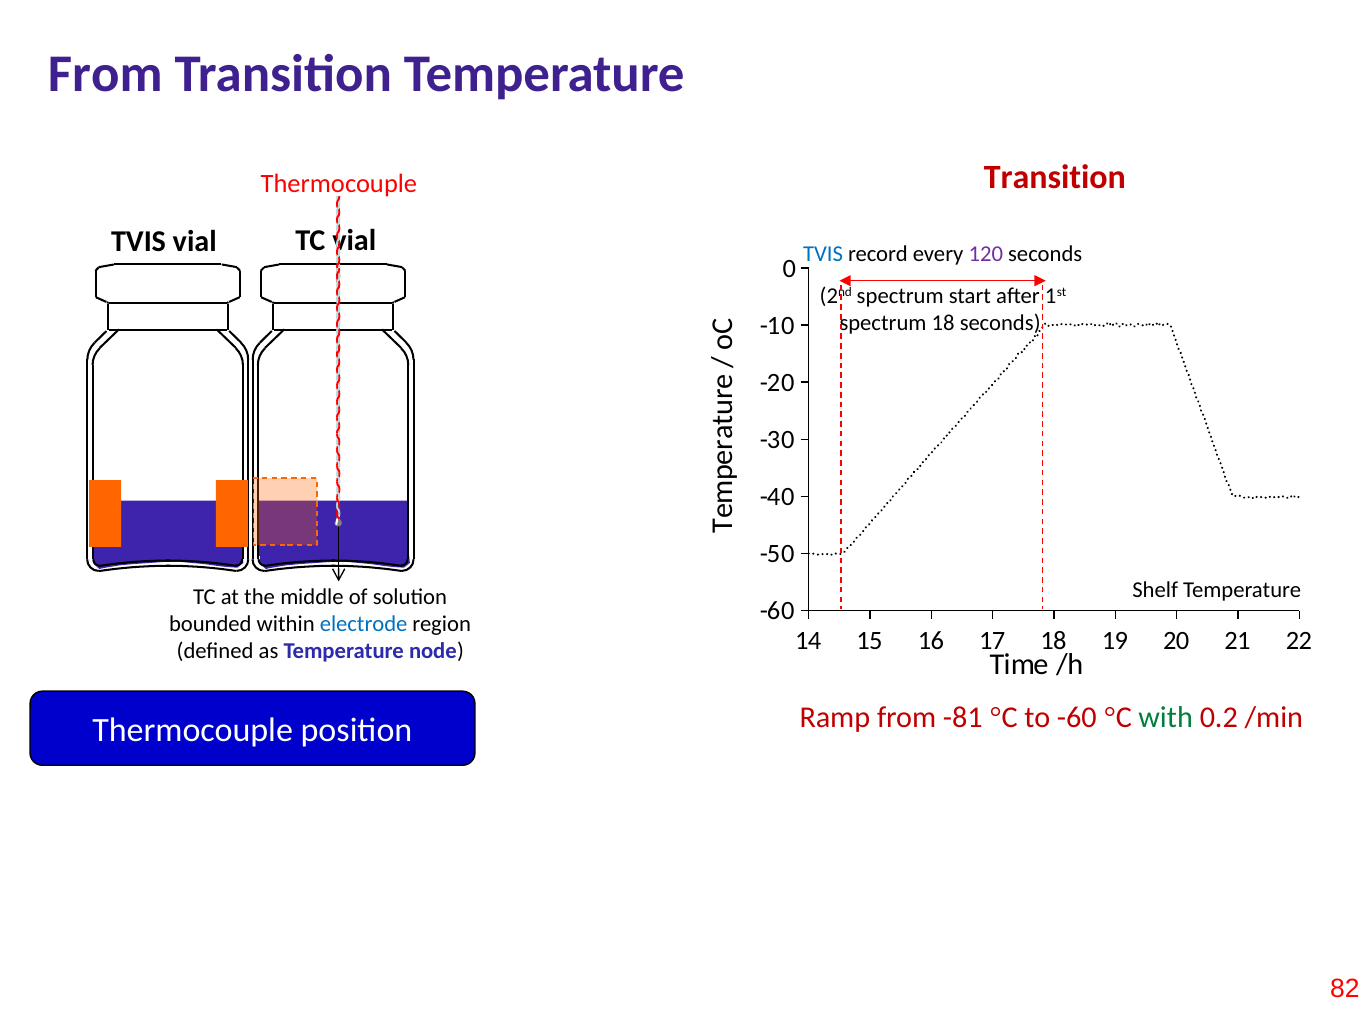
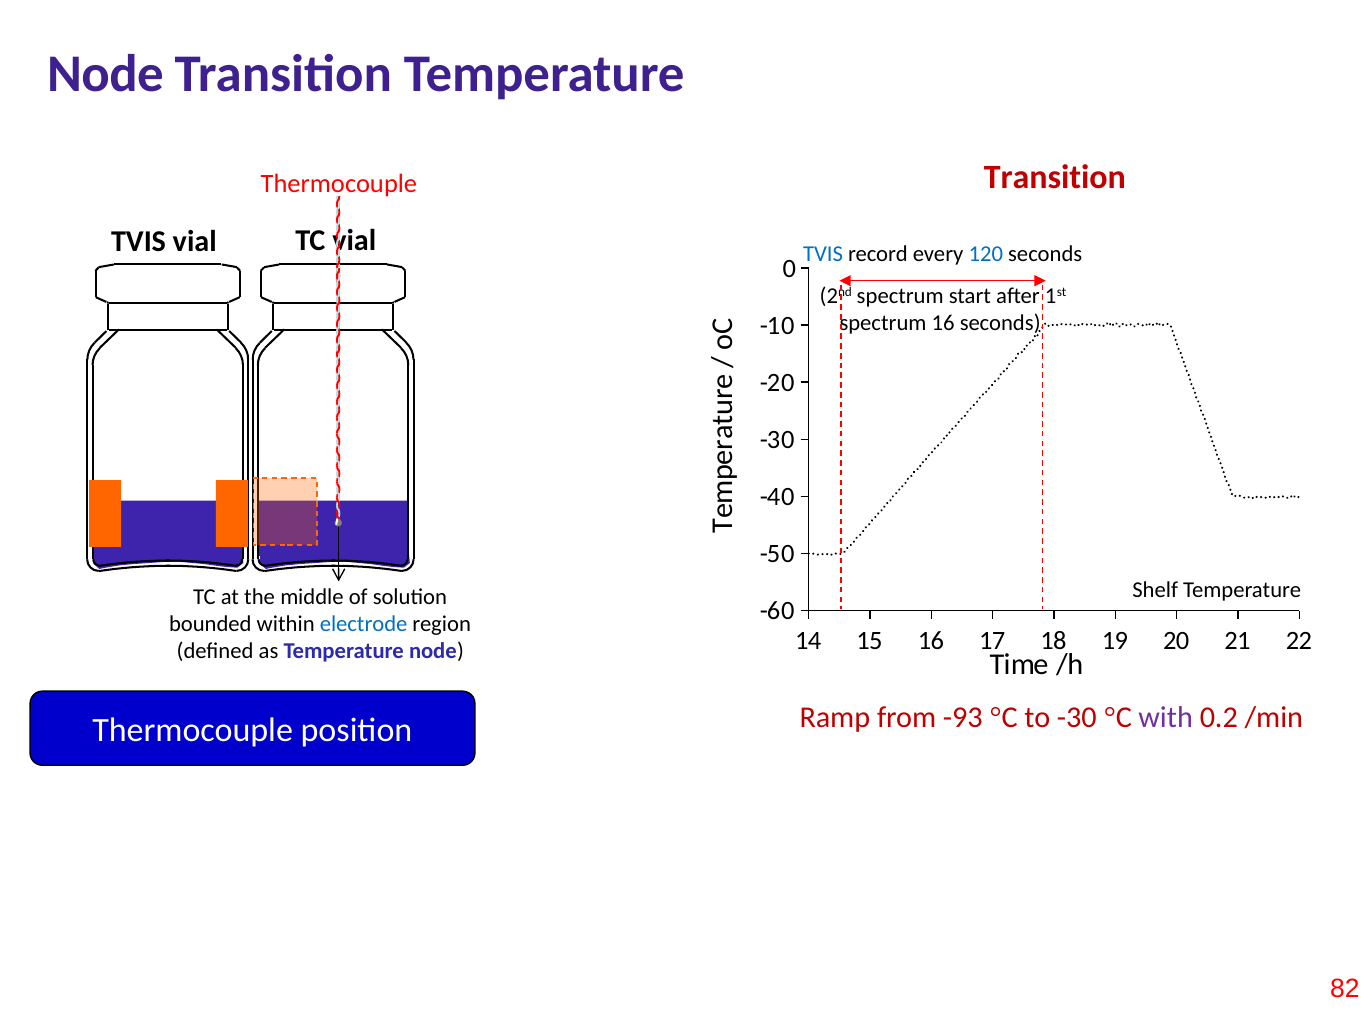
From at (105, 74): From -> Node
120 colour: purple -> blue
spectrum 18: 18 -> 16
-81: -81 -> -93
to -60: -60 -> -30
with colour: green -> purple
